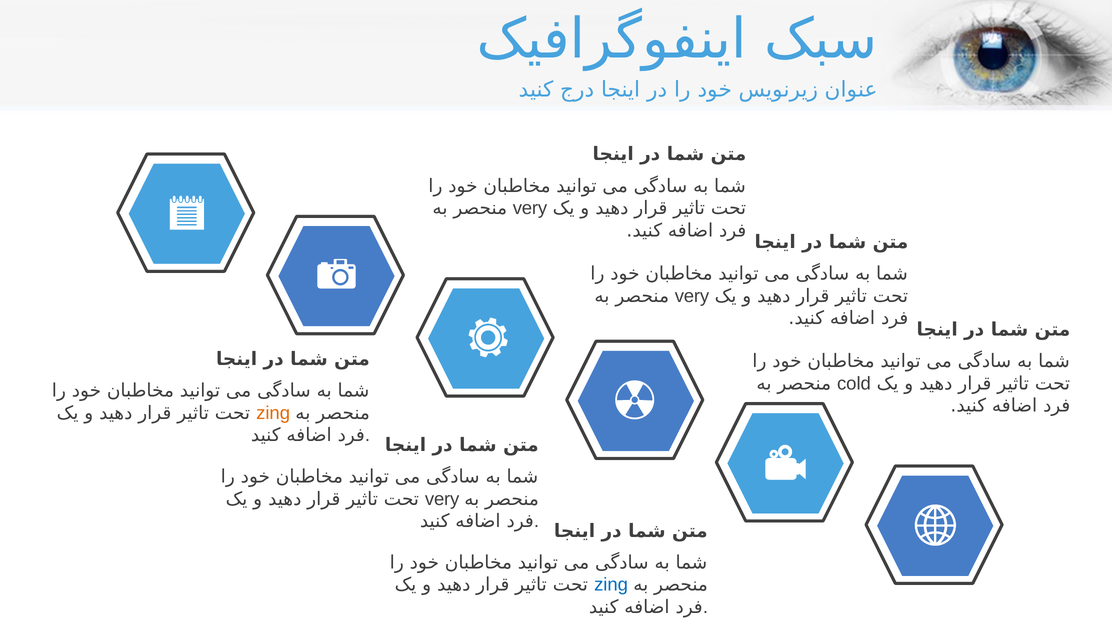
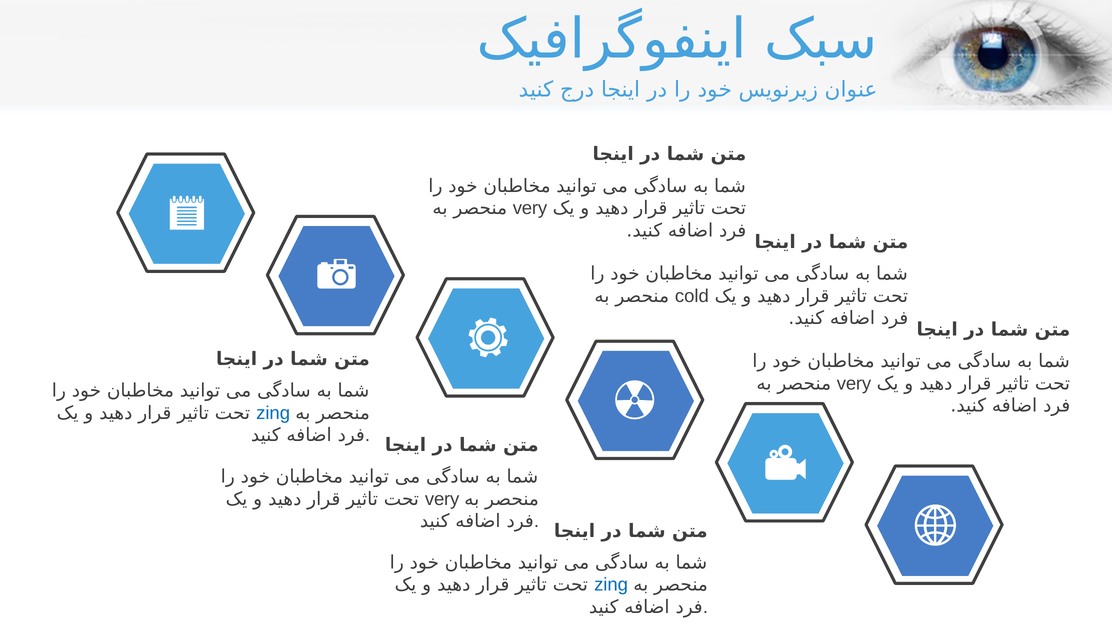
very at (692, 296): very -> cold
cold at (854, 383): cold -> very
zing at (273, 413) colour: orange -> blue
